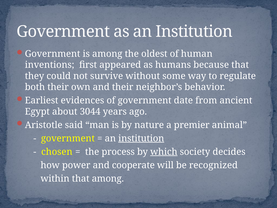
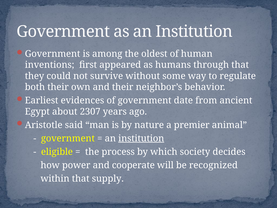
because: because -> through
3044: 3044 -> 2307
chosen: chosen -> eligible
which underline: present -> none
that among: among -> supply
